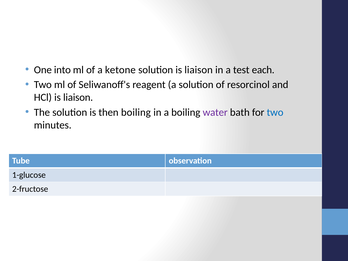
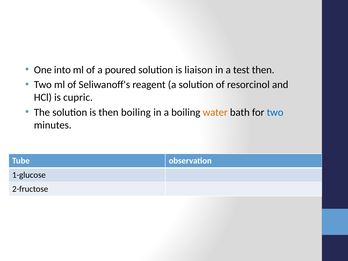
ketone: ketone -> poured
test each: each -> then
HCl is liaison: liaison -> cupric
water colour: purple -> orange
